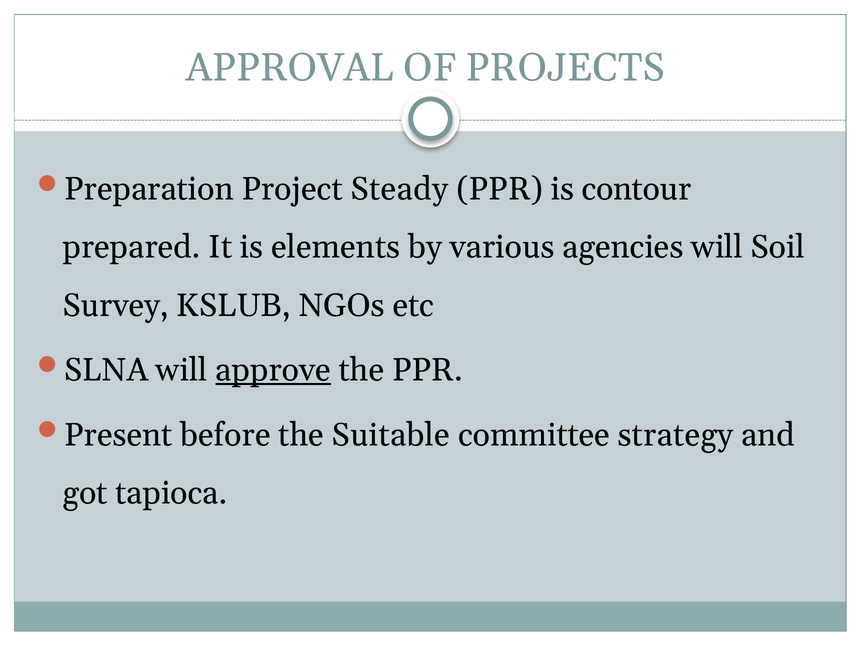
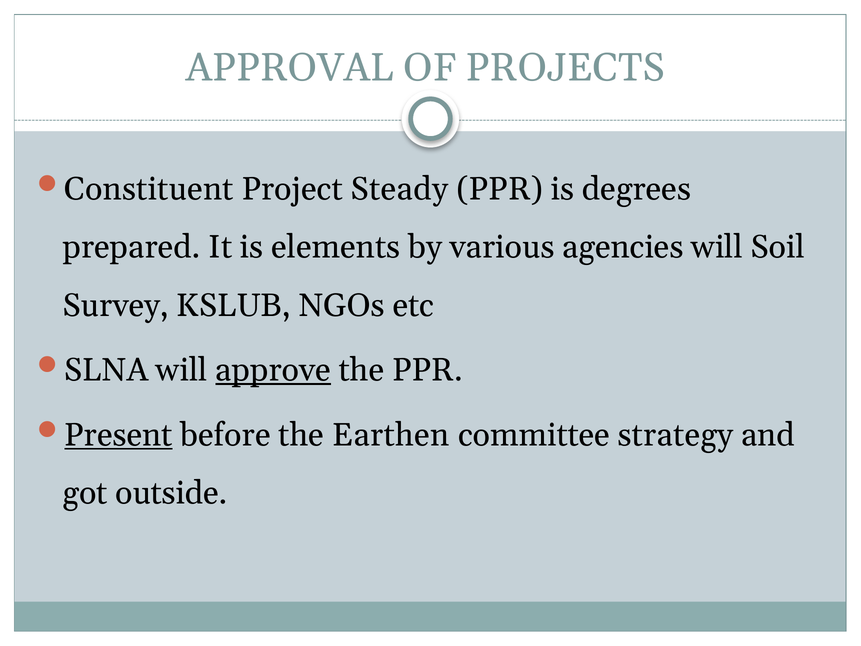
Preparation: Preparation -> Constituent
contour: contour -> degrees
Present underline: none -> present
Suitable: Suitable -> Earthen
tapioca: tapioca -> outside
